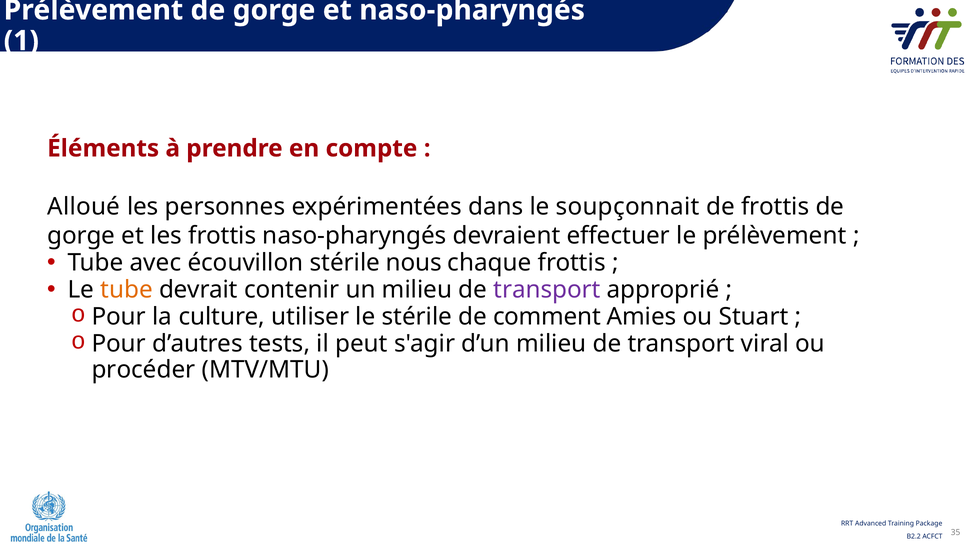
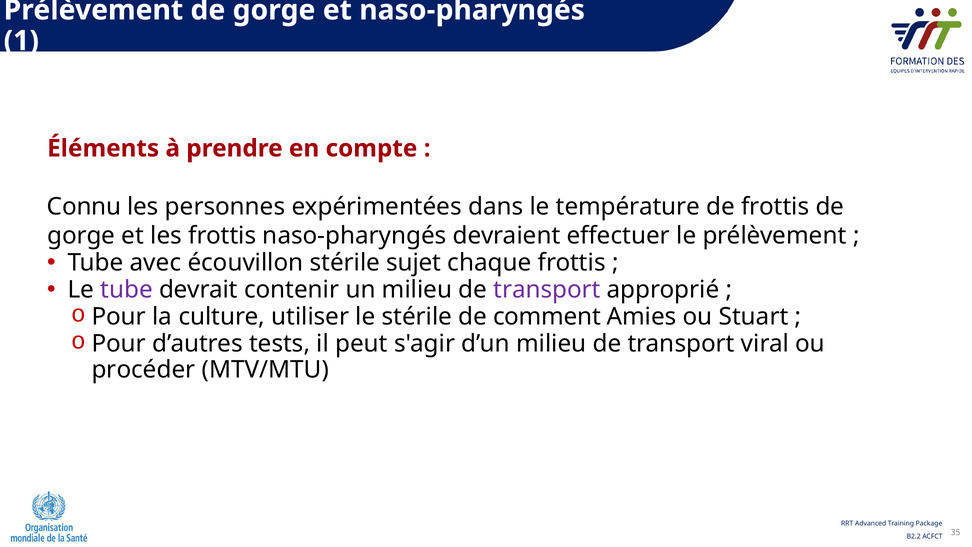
Alloué: Alloué -> Connu
soupçonnait: soupçonnait -> température
nous: nous -> sujet
tube at (127, 289) colour: orange -> purple
